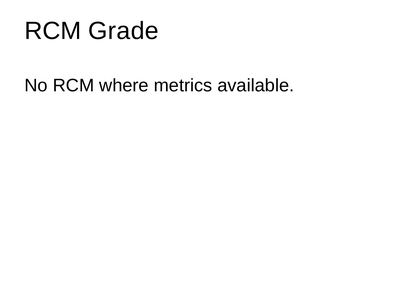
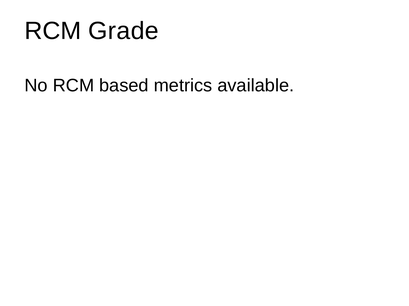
where: where -> based
